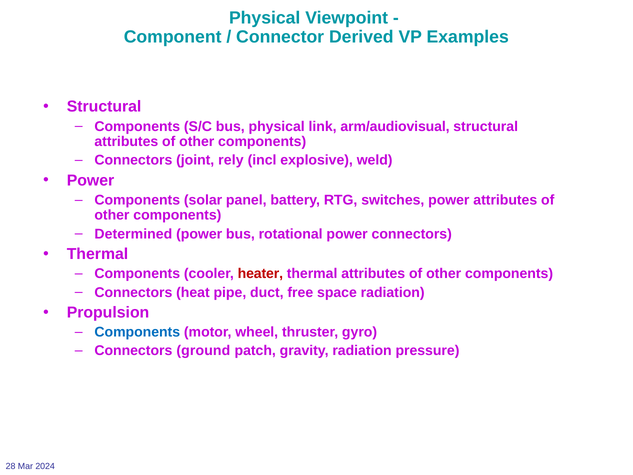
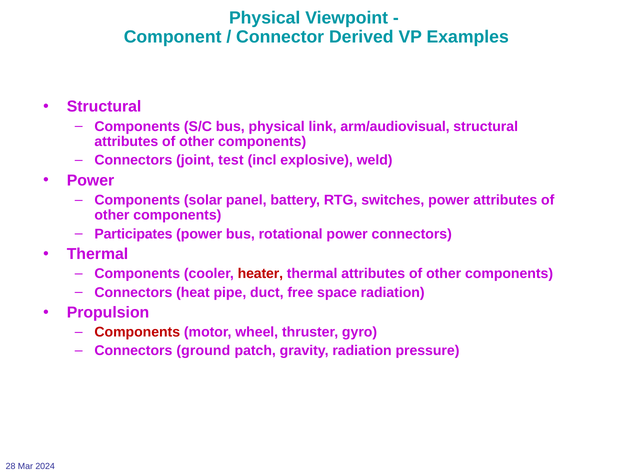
rely: rely -> test
Determined: Determined -> Participates
Components at (137, 332) colour: blue -> red
